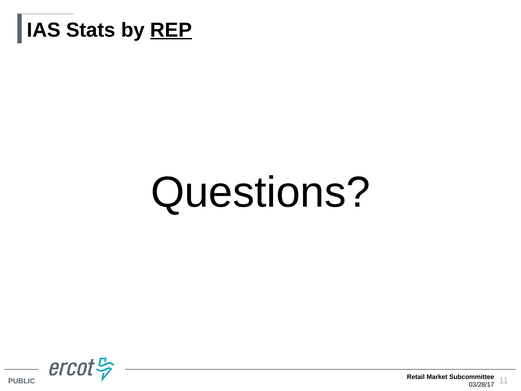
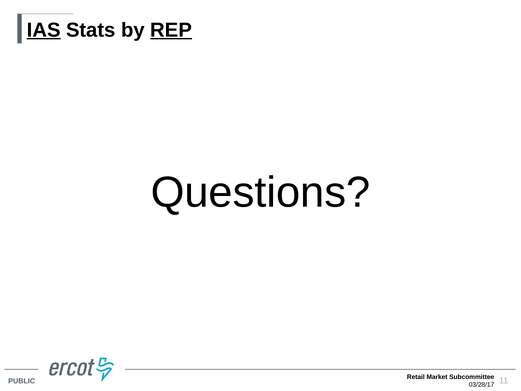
IAS underline: none -> present
